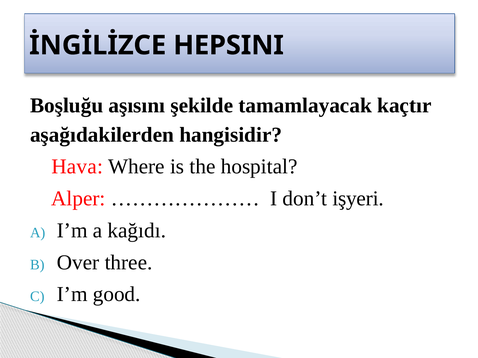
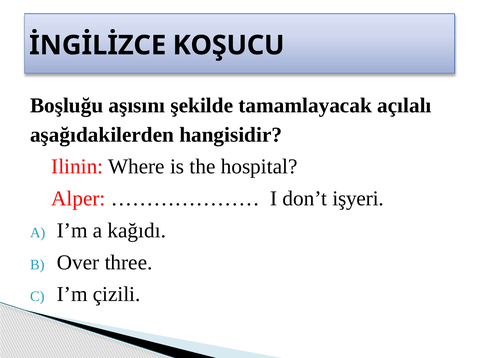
HEPSINI: HEPSINI -> KOŞUCU
kaçtır: kaçtır -> açılalı
Hava: Hava -> Ilinin
good: good -> çizili
